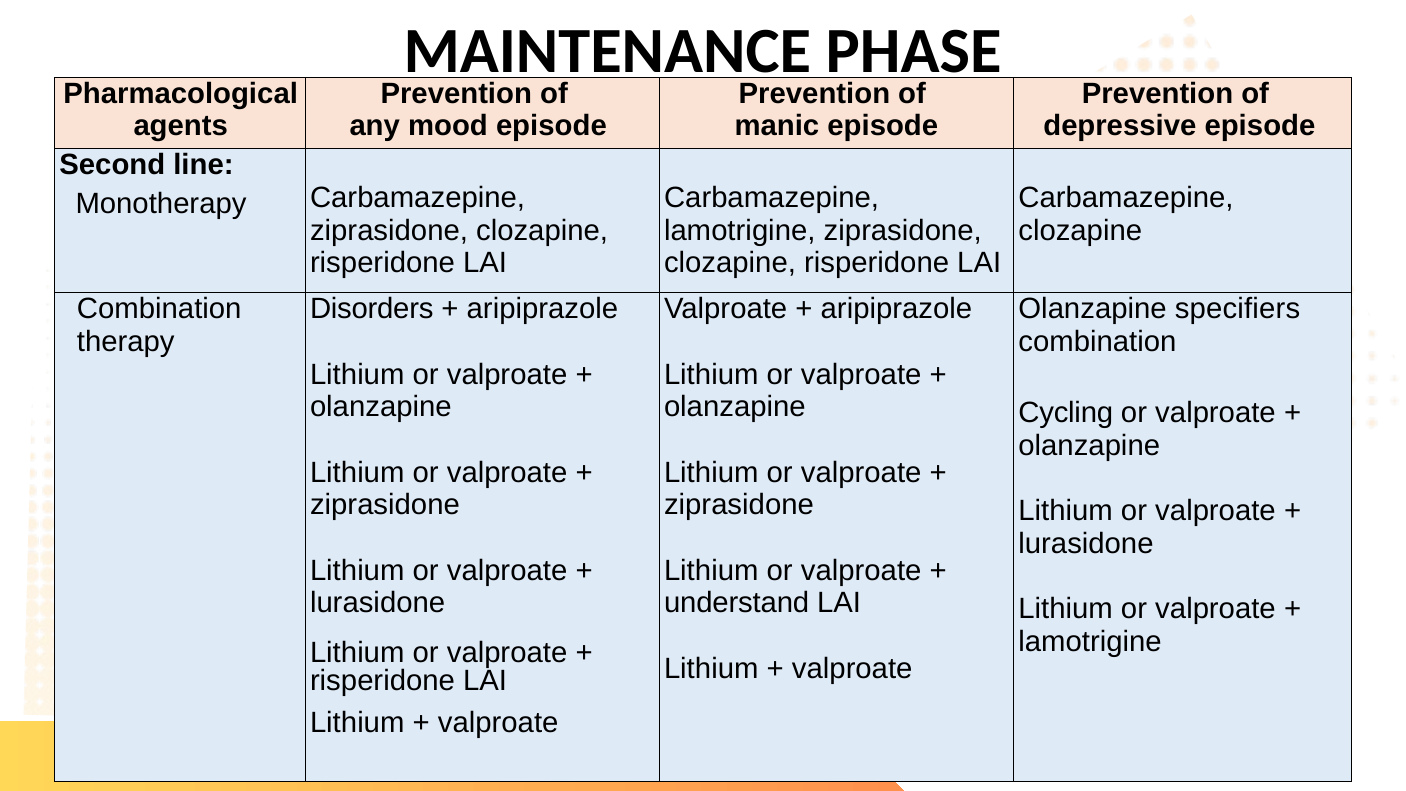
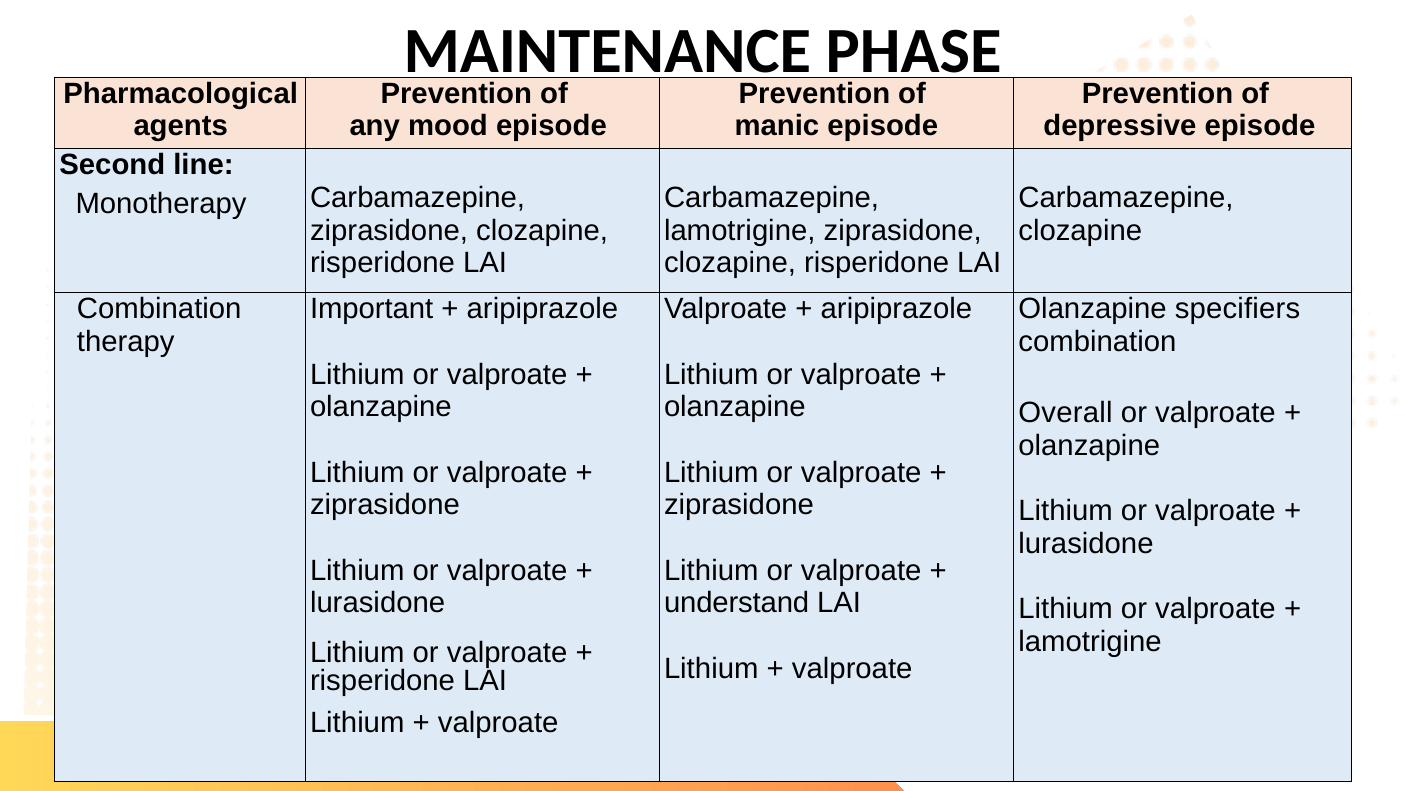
Disorders: Disorders -> Important
Cycling: Cycling -> Overall
